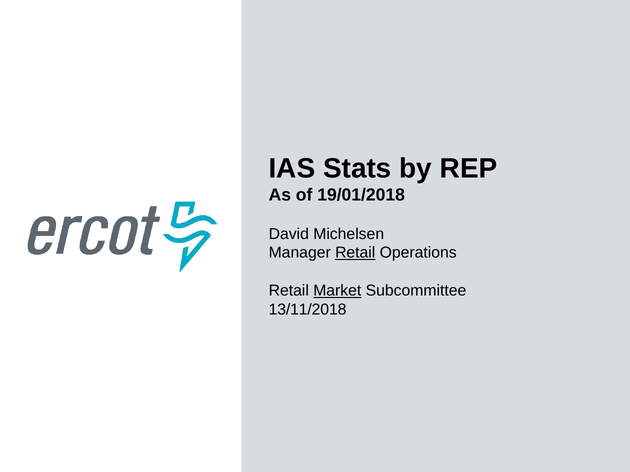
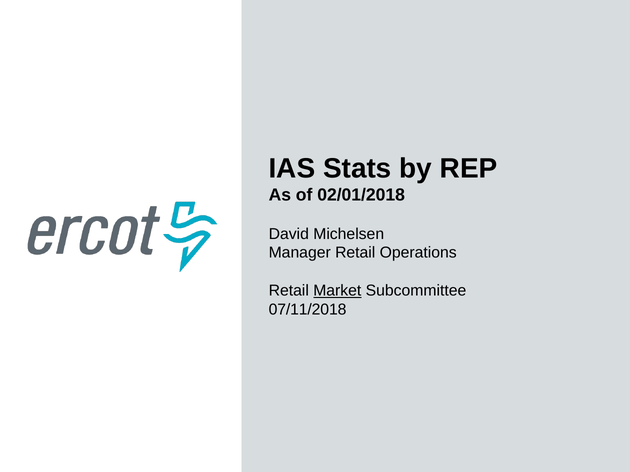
19/01/2018: 19/01/2018 -> 02/01/2018
Retail at (355, 253) underline: present -> none
13/11/2018: 13/11/2018 -> 07/11/2018
